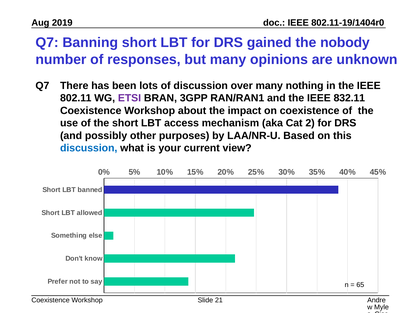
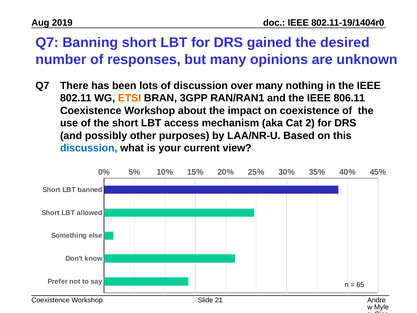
nobody: nobody -> desired
ETSI colour: purple -> orange
832.11: 832.11 -> 806.11
